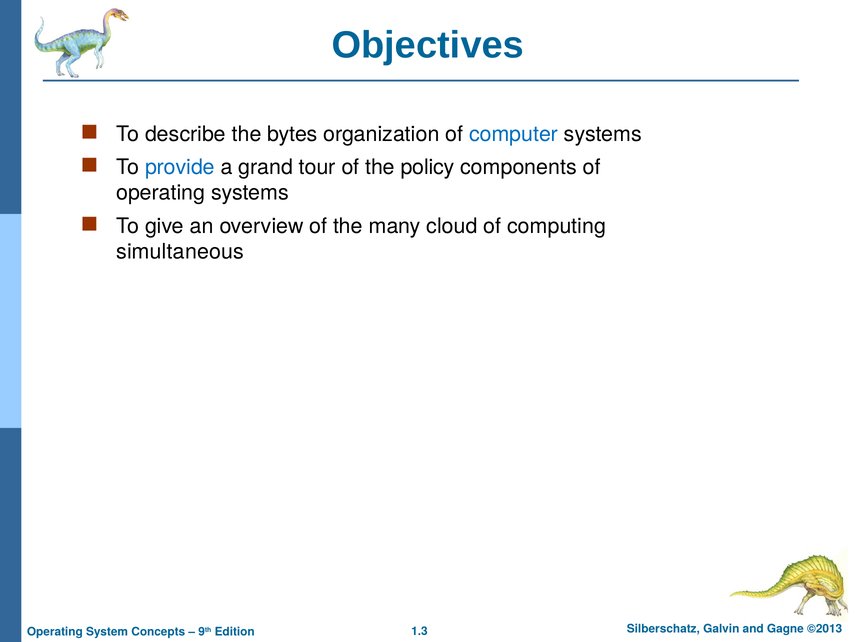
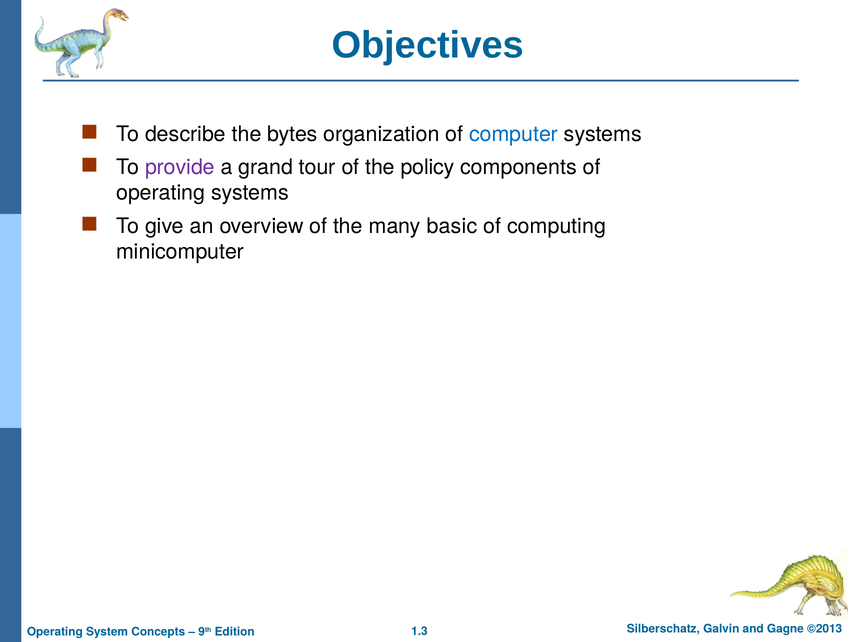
provide colour: blue -> purple
cloud: cloud -> basic
simultaneous: simultaneous -> minicomputer
